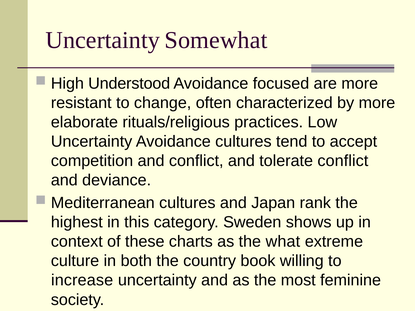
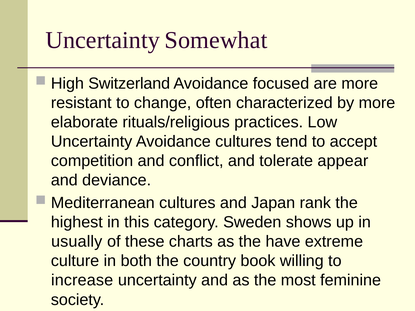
Understood: Understood -> Switzerland
tolerate conflict: conflict -> appear
context: context -> usually
what: what -> have
